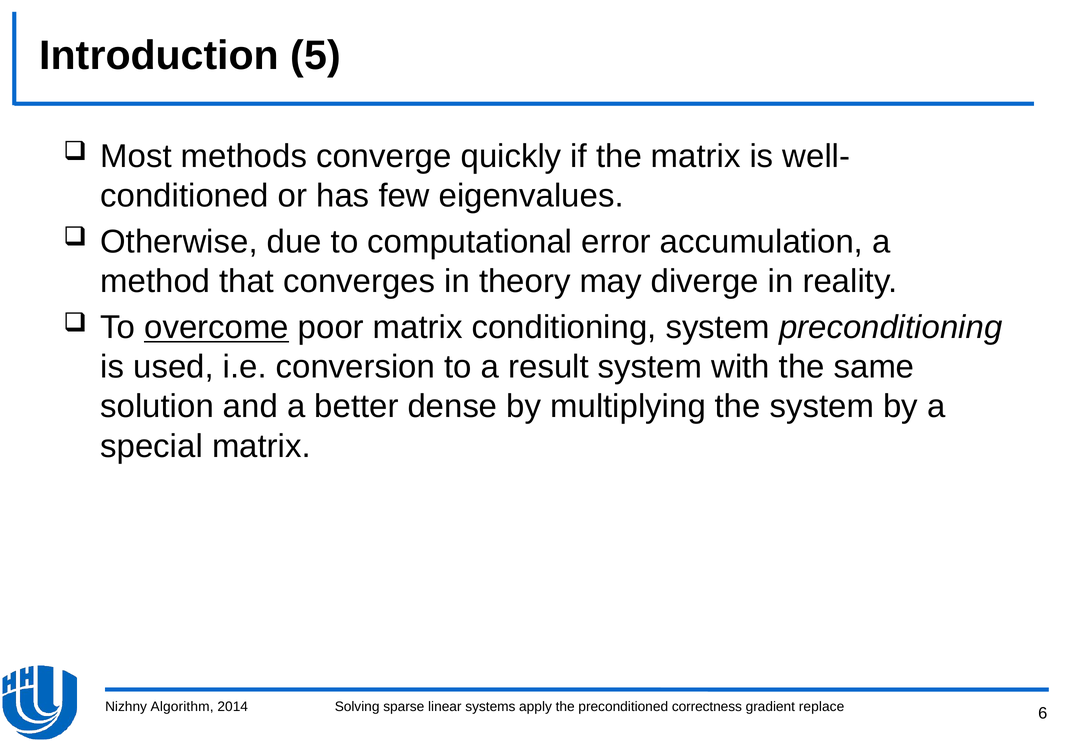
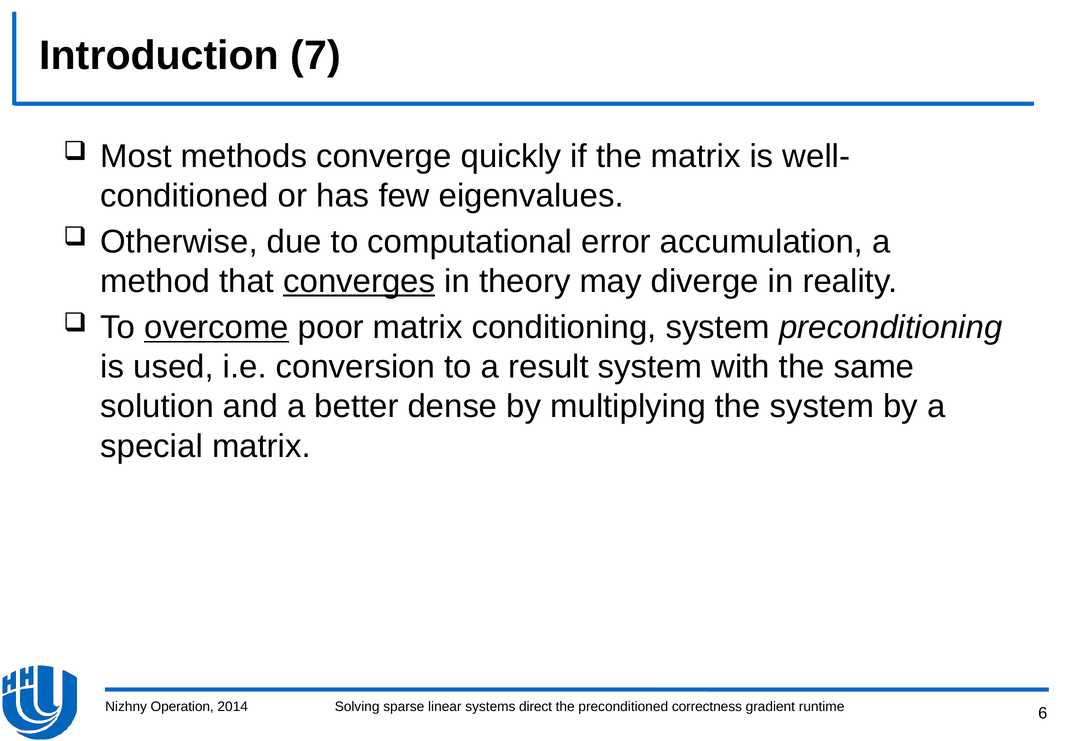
5: 5 -> 7
converges underline: none -> present
Algorithm: Algorithm -> Operation
apply: apply -> direct
replace: replace -> runtime
